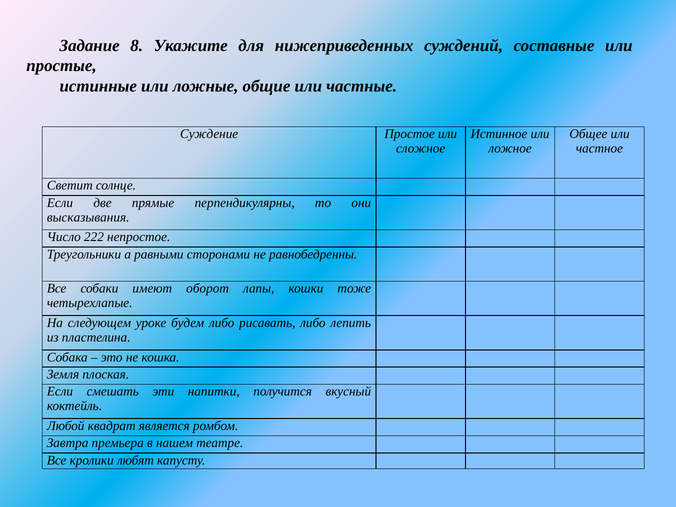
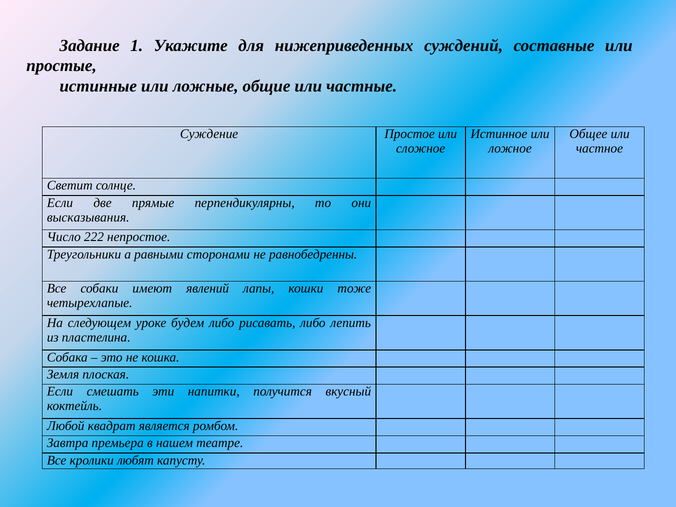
8: 8 -> 1
оборот: оборот -> явлений
